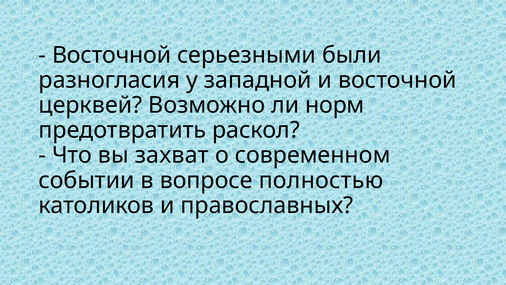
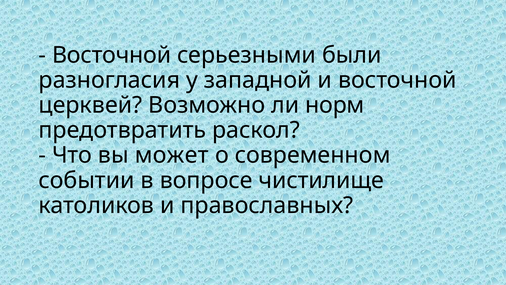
захват: захват -> может
полностью: полностью -> чистилище
